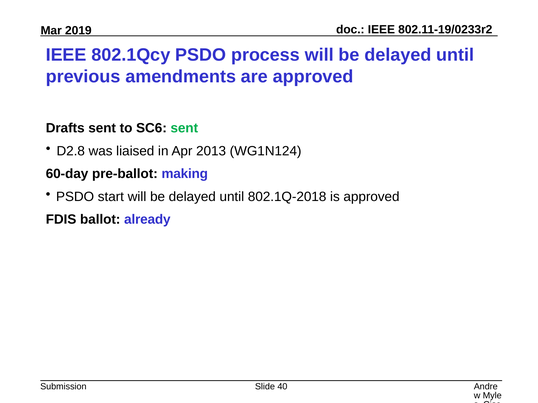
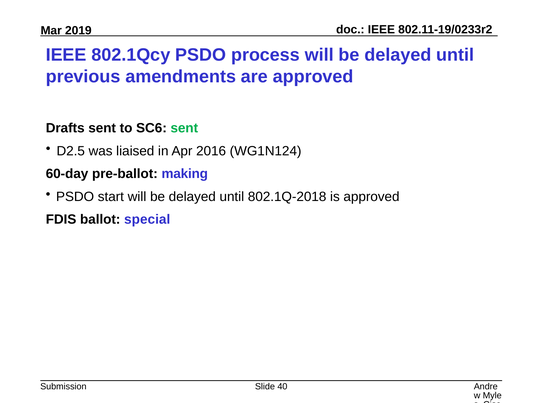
D2.8: D2.8 -> D2.5
2013: 2013 -> 2016
already: already -> special
